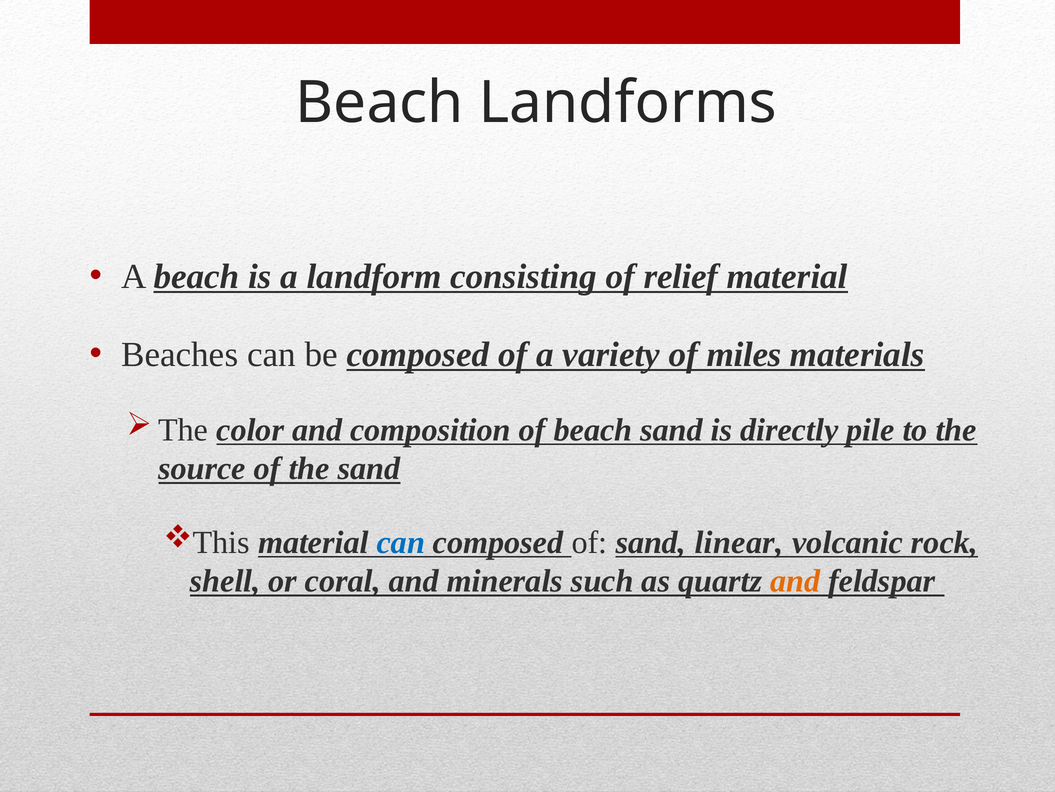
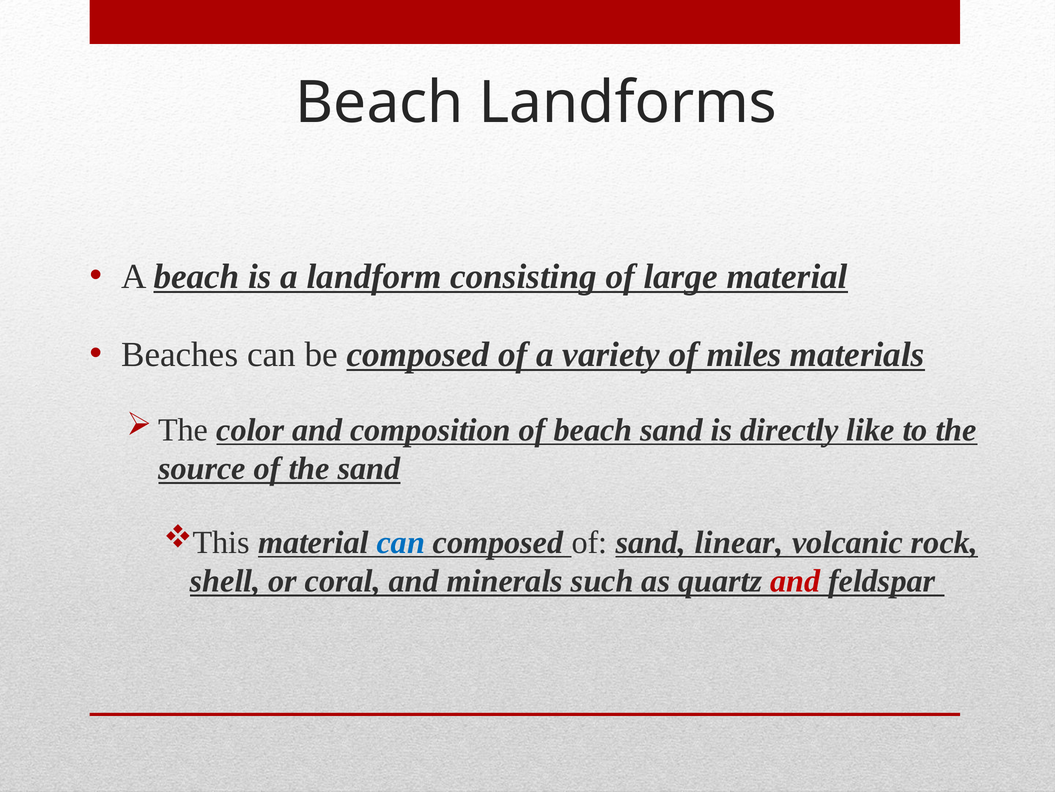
relief: relief -> large
pile: pile -> like
and at (795, 581) colour: orange -> red
